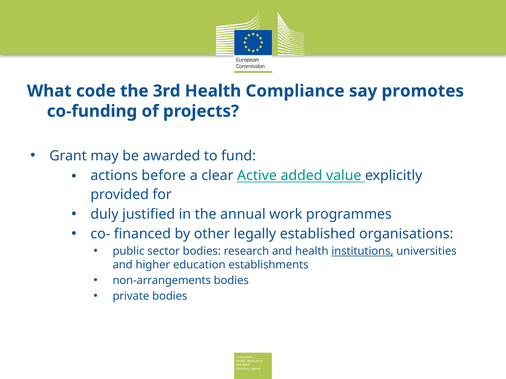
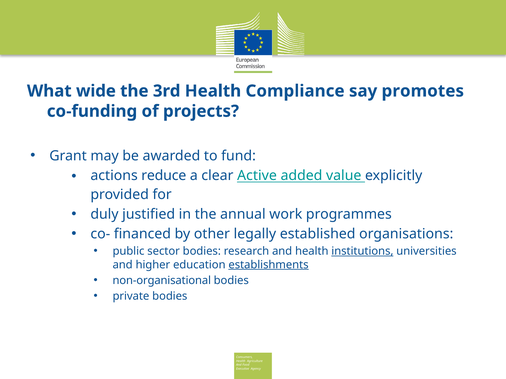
code: code -> wide
before: before -> reduce
establishments underline: none -> present
non-arrangements: non-arrangements -> non-organisational
